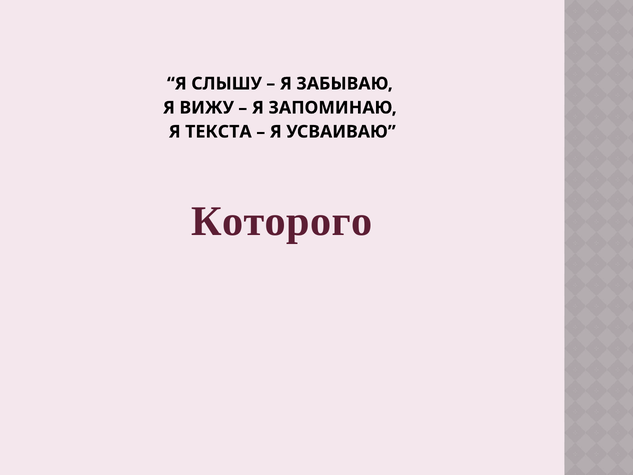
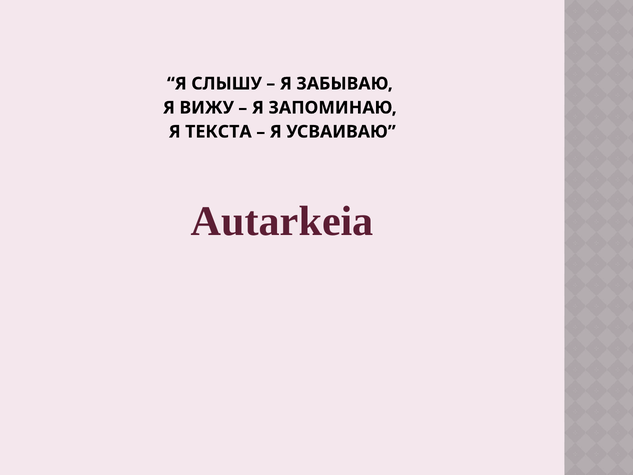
Которого: Которого -> Autarkeia
